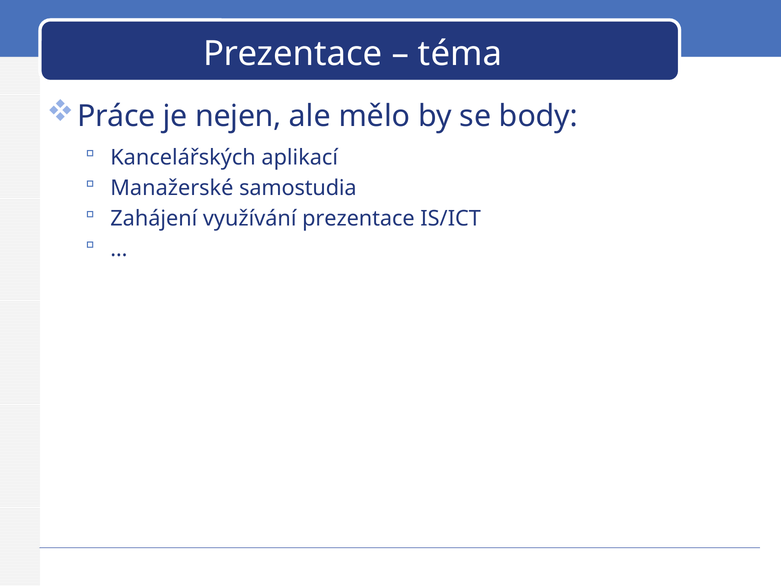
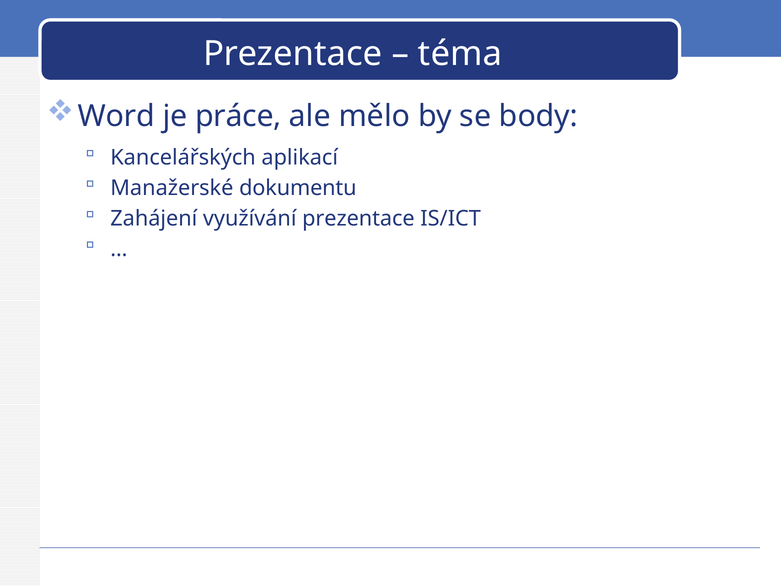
Práce: Práce -> Word
nejen: nejen -> práce
samostudia: samostudia -> dokumentu
